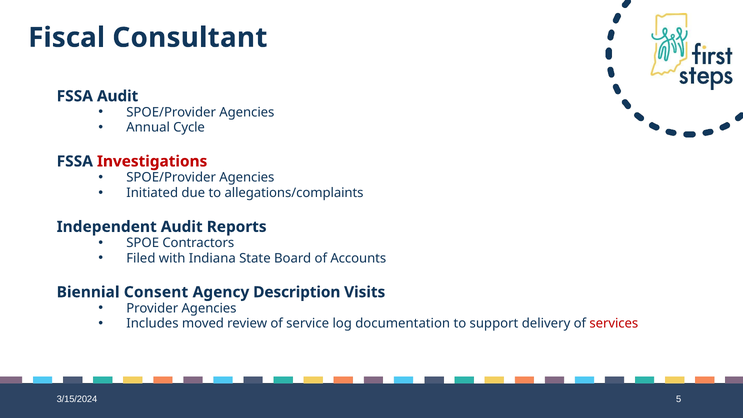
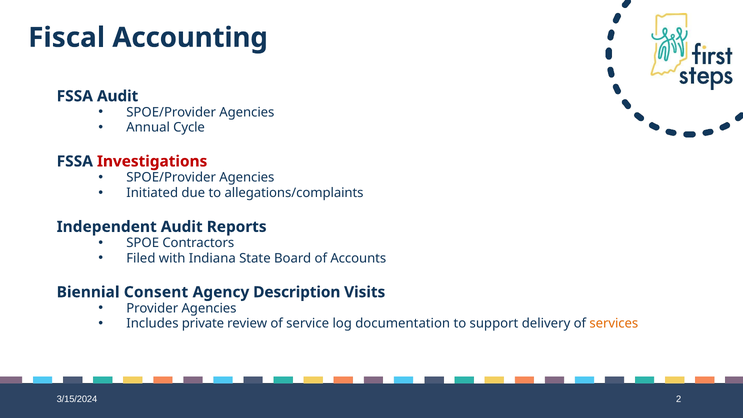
Consultant: Consultant -> Accounting
moved: moved -> private
services colour: red -> orange
5: 5 -> 2
